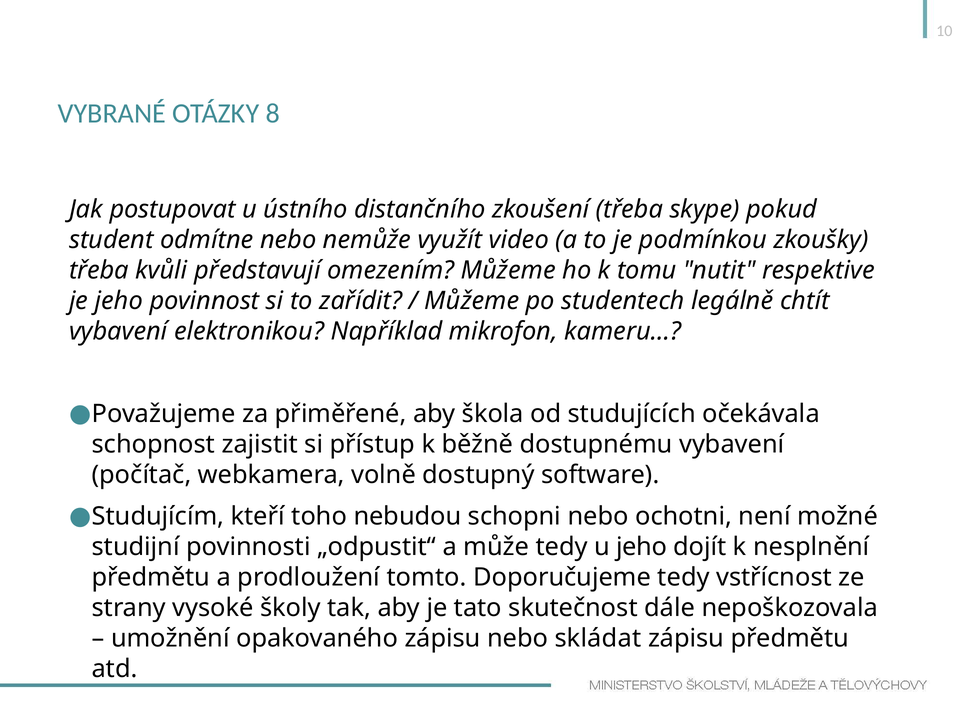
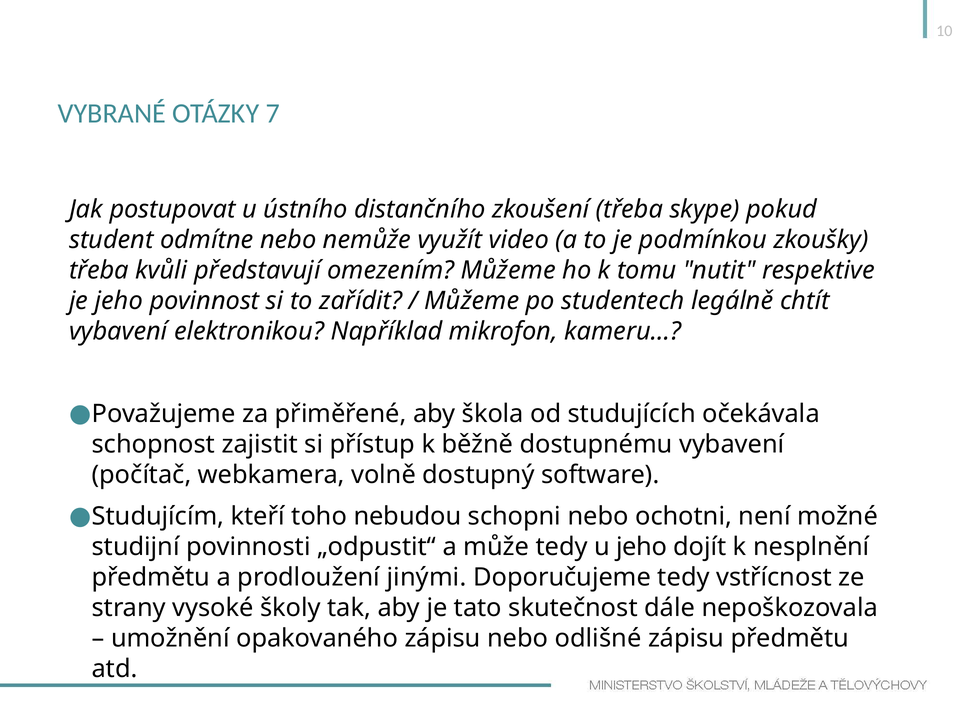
8: 8 -> 7
tomto: tomto -> jinými
skládat: skládat -> odlišné
